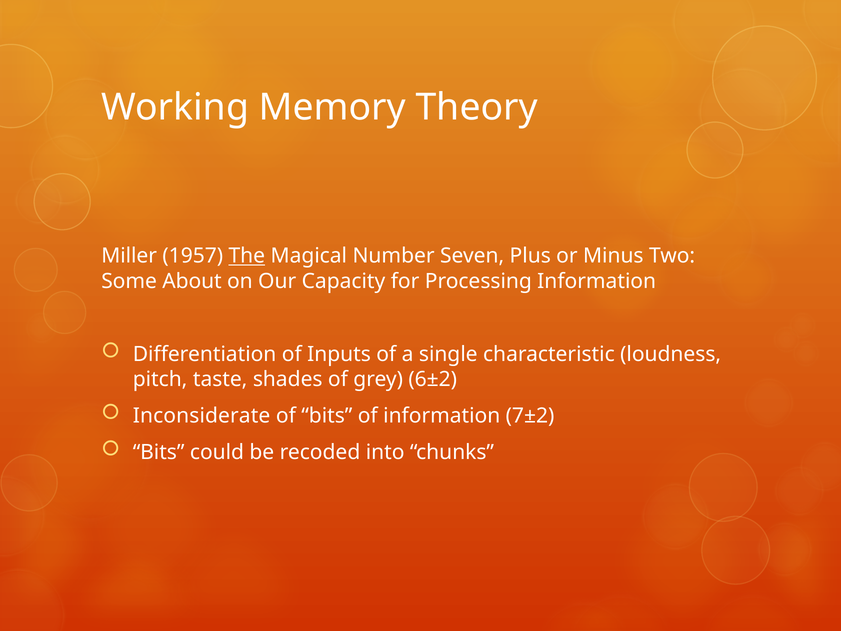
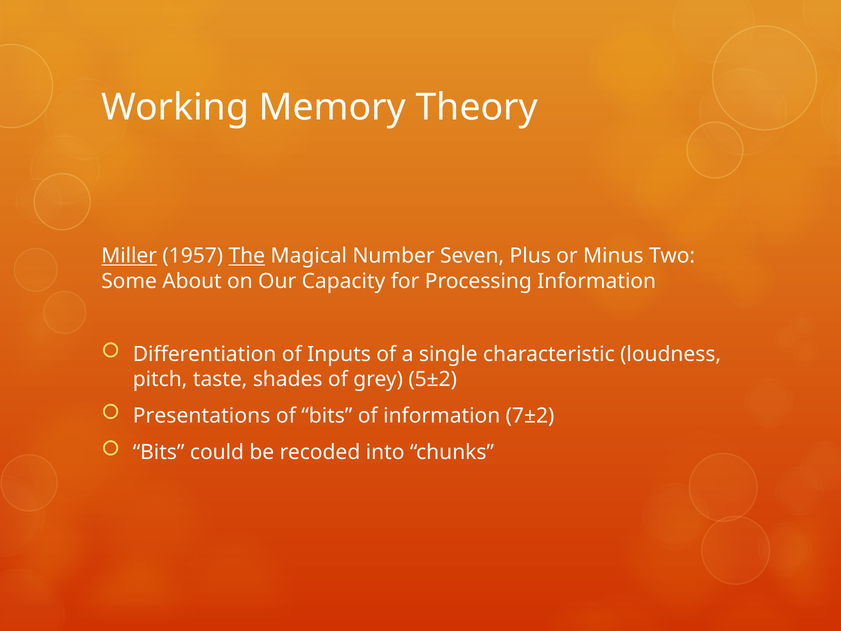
Miller underline: none -> present
6±2: 6±2 -> 5±2
Inconsiderate: Inconsiderate -> Presentations
